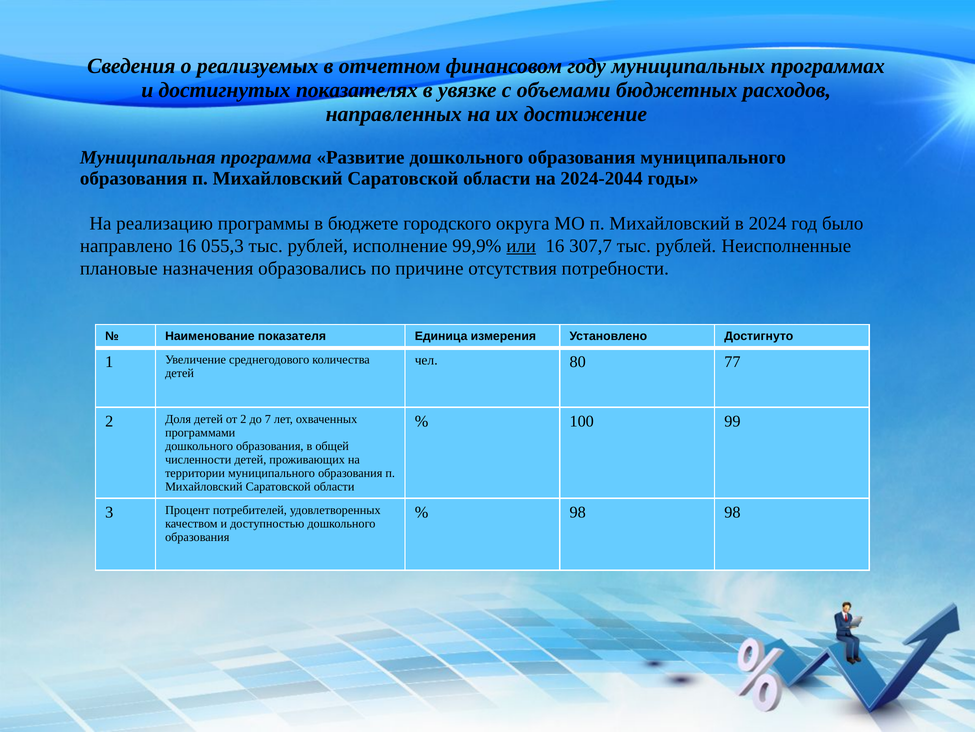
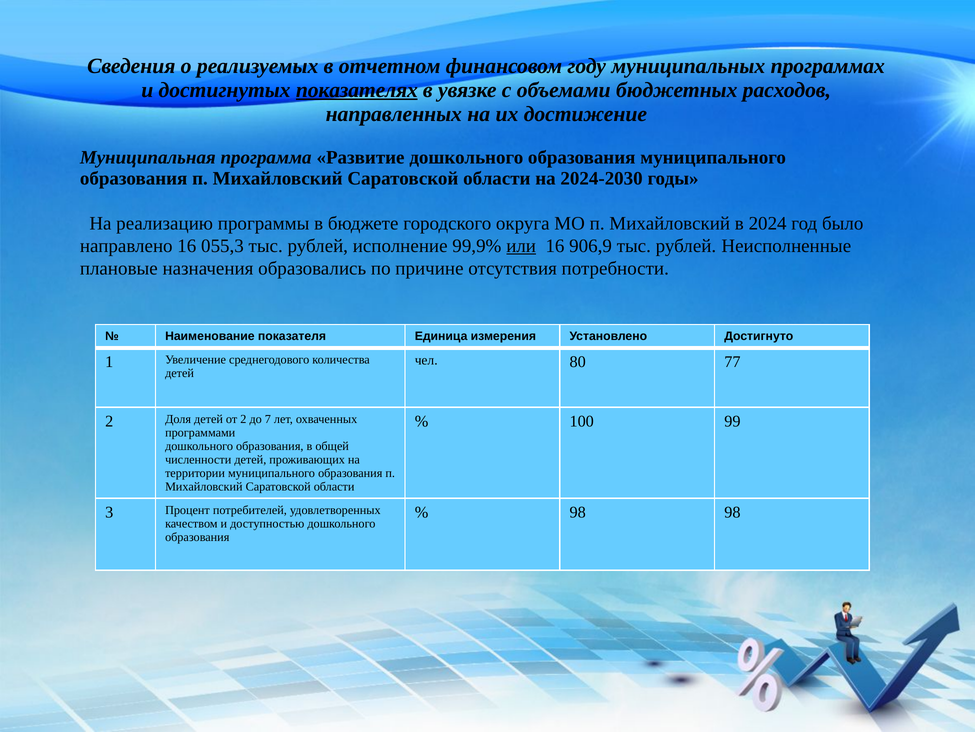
показателях underline: none -> present
2024-2044: 2024-2044 -> 2024-2030
307,7: 307,7 -> 906,9
